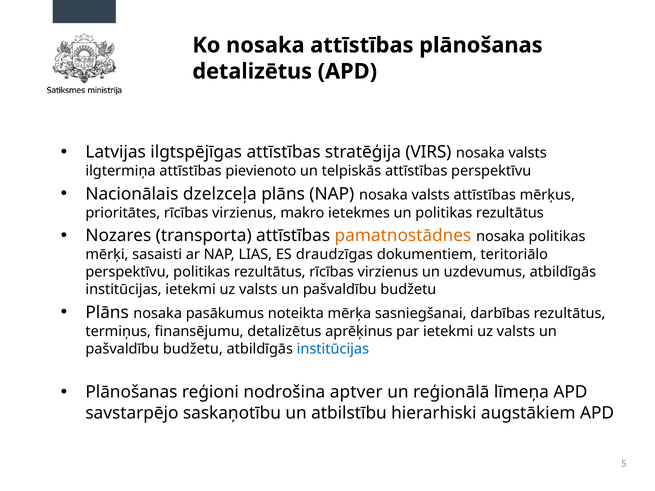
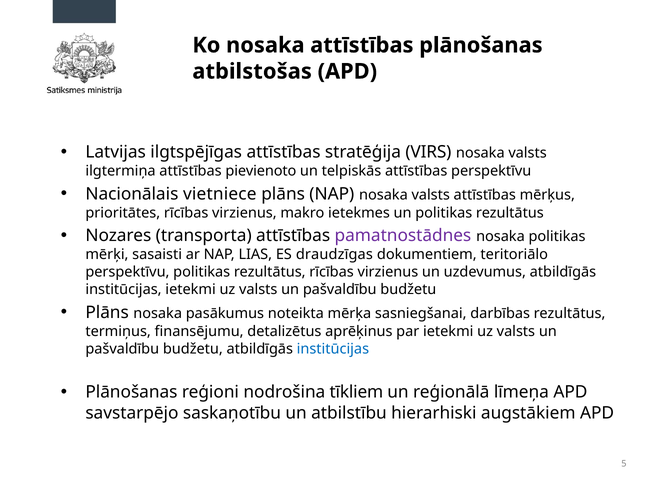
detalizētus at (252, 71): detalizētus -> atbilstošas
dzelzceļa: dzelzceļa -> vietniece
pamatnostādnes colour: orange -> purple
aptver: aptver -> tīkliem
